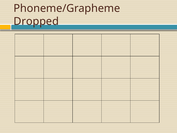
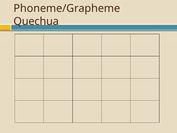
Dropped: Dropped -> Quechua
